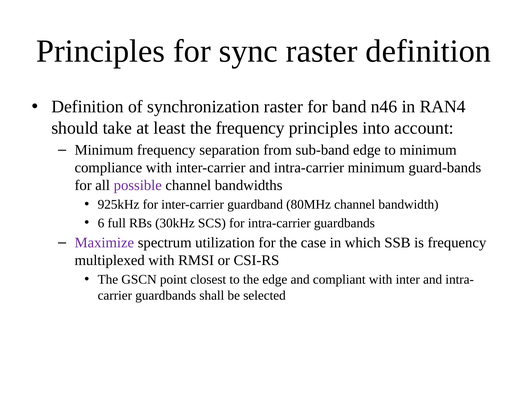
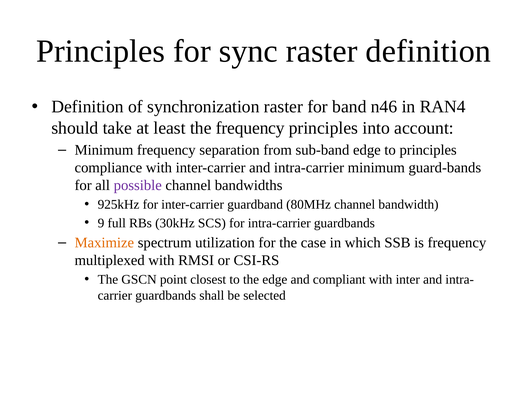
to minimum: minimum -> principles
6: 6 -> 9
Maximize colour: purple -> orange
